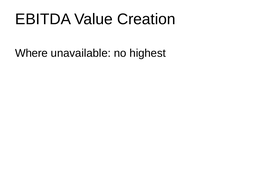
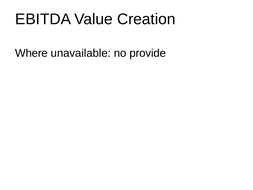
highest: highest -> provide
